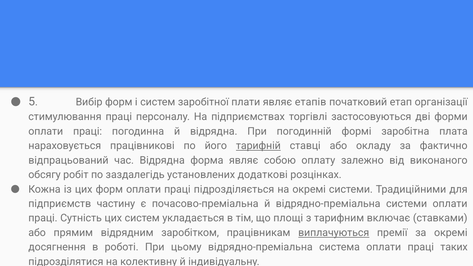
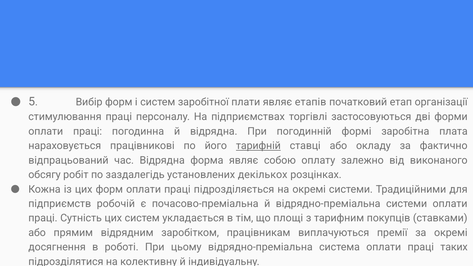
додаткові: додаткові -> декількох
частину: частину -> робочій
включає: включає -> покупців
виплачуються underline: present -> none
